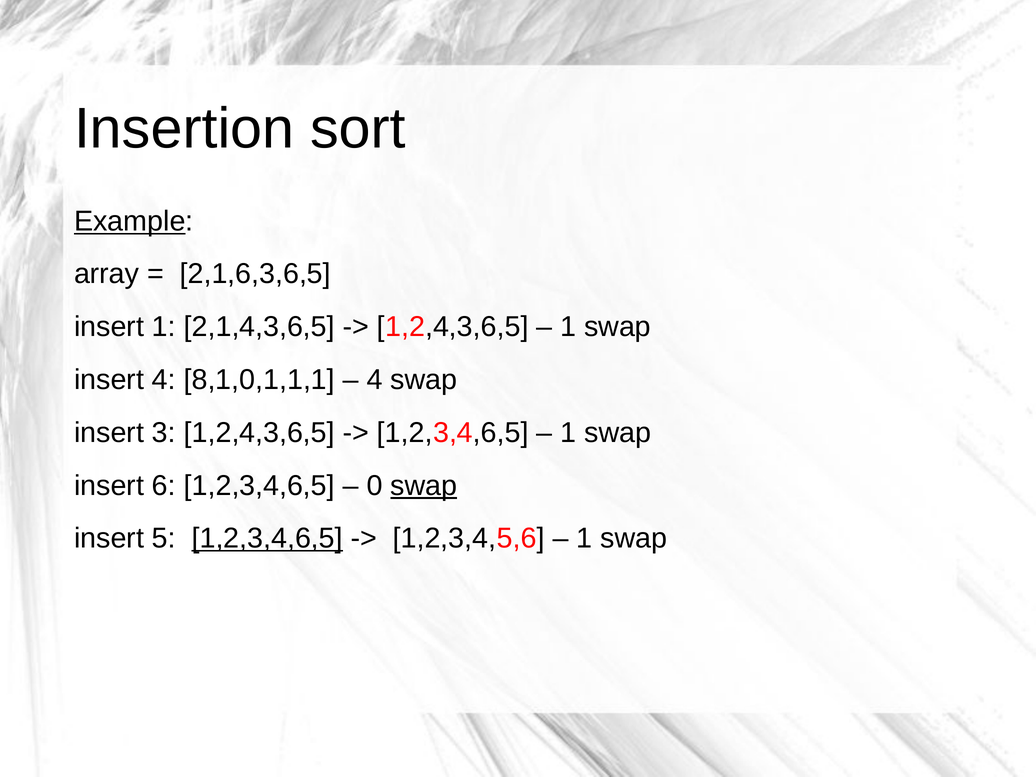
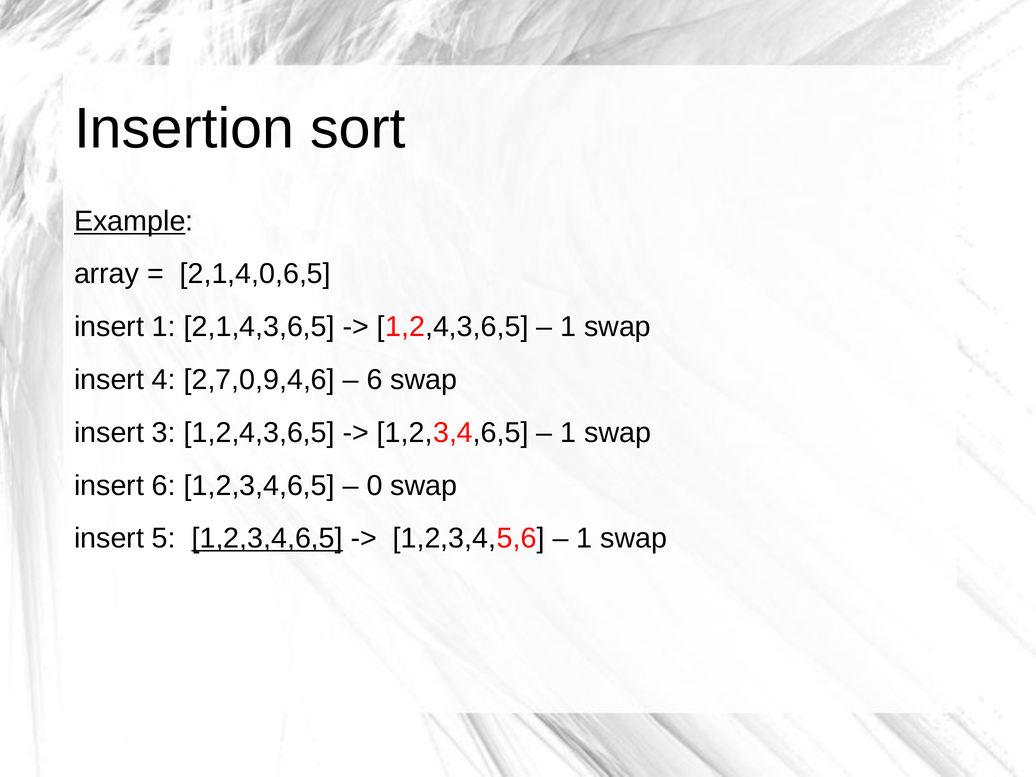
2,1,6,3,6,5: 2,1,6,3,6,5 -> 2,1,4,0,6,5
8,1,0,1,1,1: 8,1,0,1,1,1 -> 2,7,0,9,4,6
4 at (375, 380): 4 -> 6
swap at (424, 486) underline: present -> none
